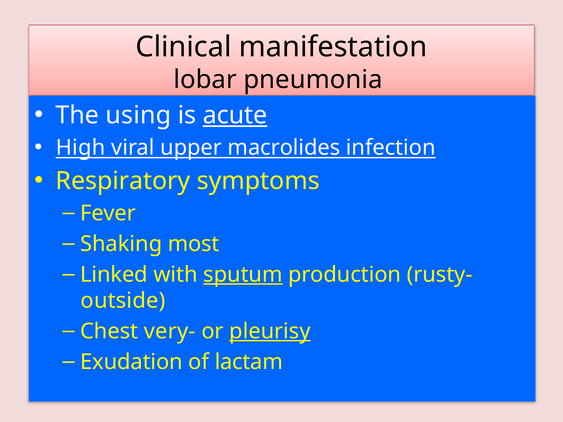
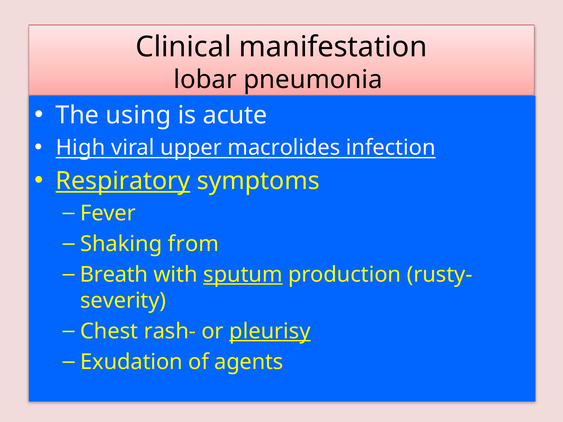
acute underline: present -> none
Respiratory underline: none -> present
most: most -> from
Linked: Linked -> Breath
outside: outside -> severity
very-: very- -> rash-
lactam: lactam -> agents
